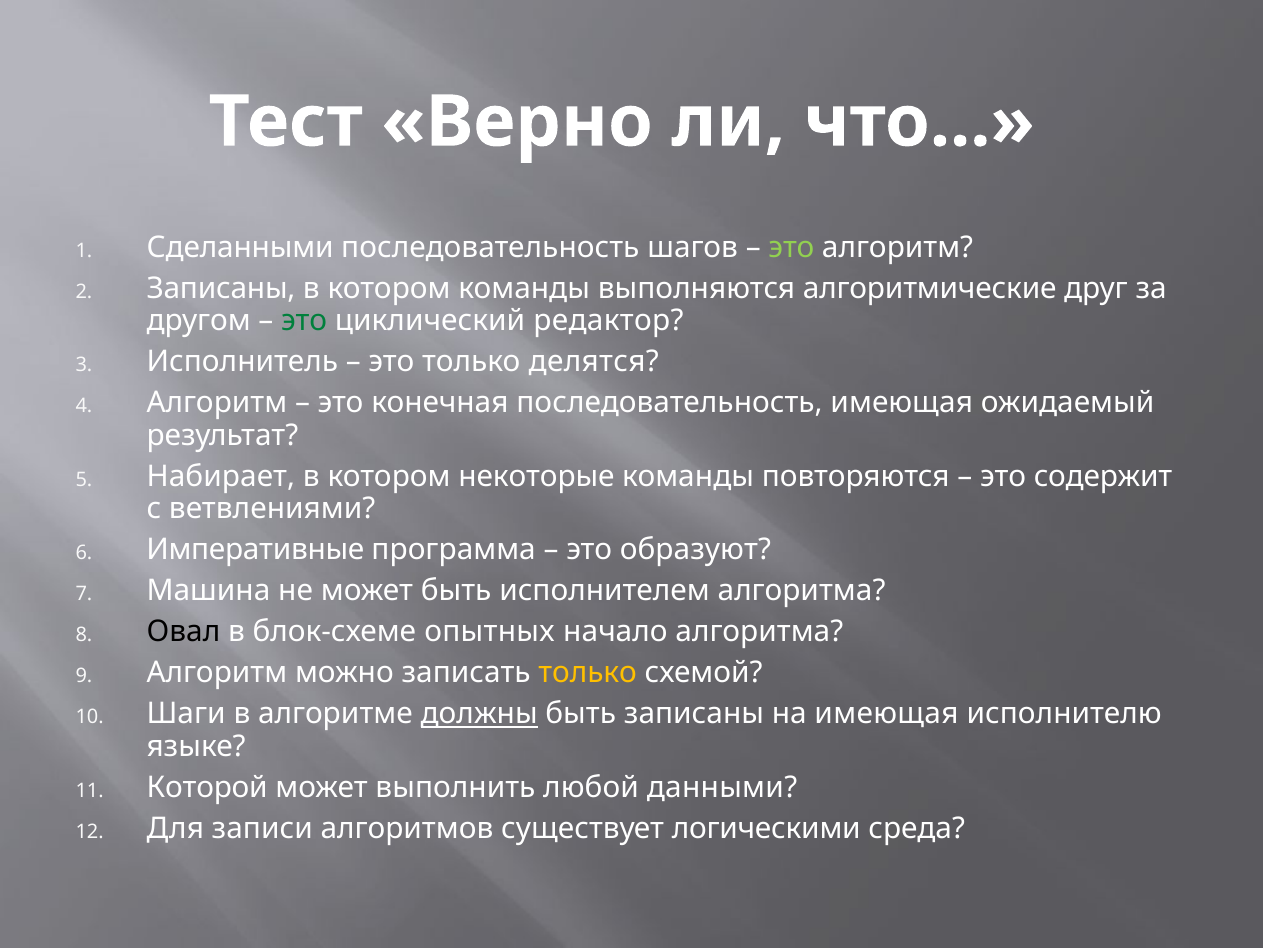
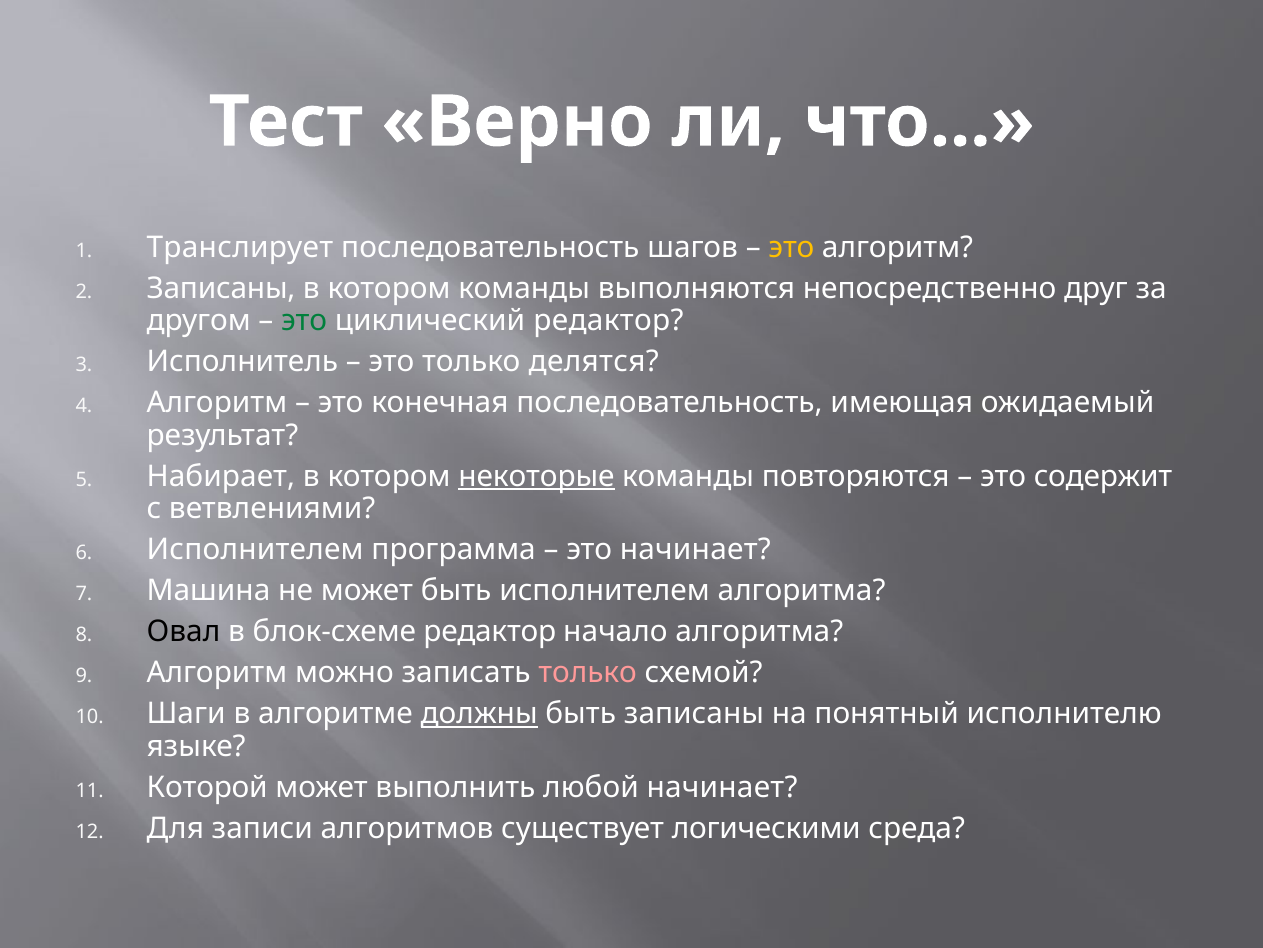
Сделанными: Сделанными -> Транслирует
это at (791, 247) colour: light green -> yellow
алгоритмические: алгоритмические -> непосредственно
некоторые underline: none -> present
Императивные at (255, 549): Императивные -> Исполнителем
это образуют: образуют -> начинает
блок-схеме опытных: опытных -> редактор
только at (588, 672) colour: yellow -> pink
на имеющая: имеющая -> понятный
любой данными: данными -> начинает
